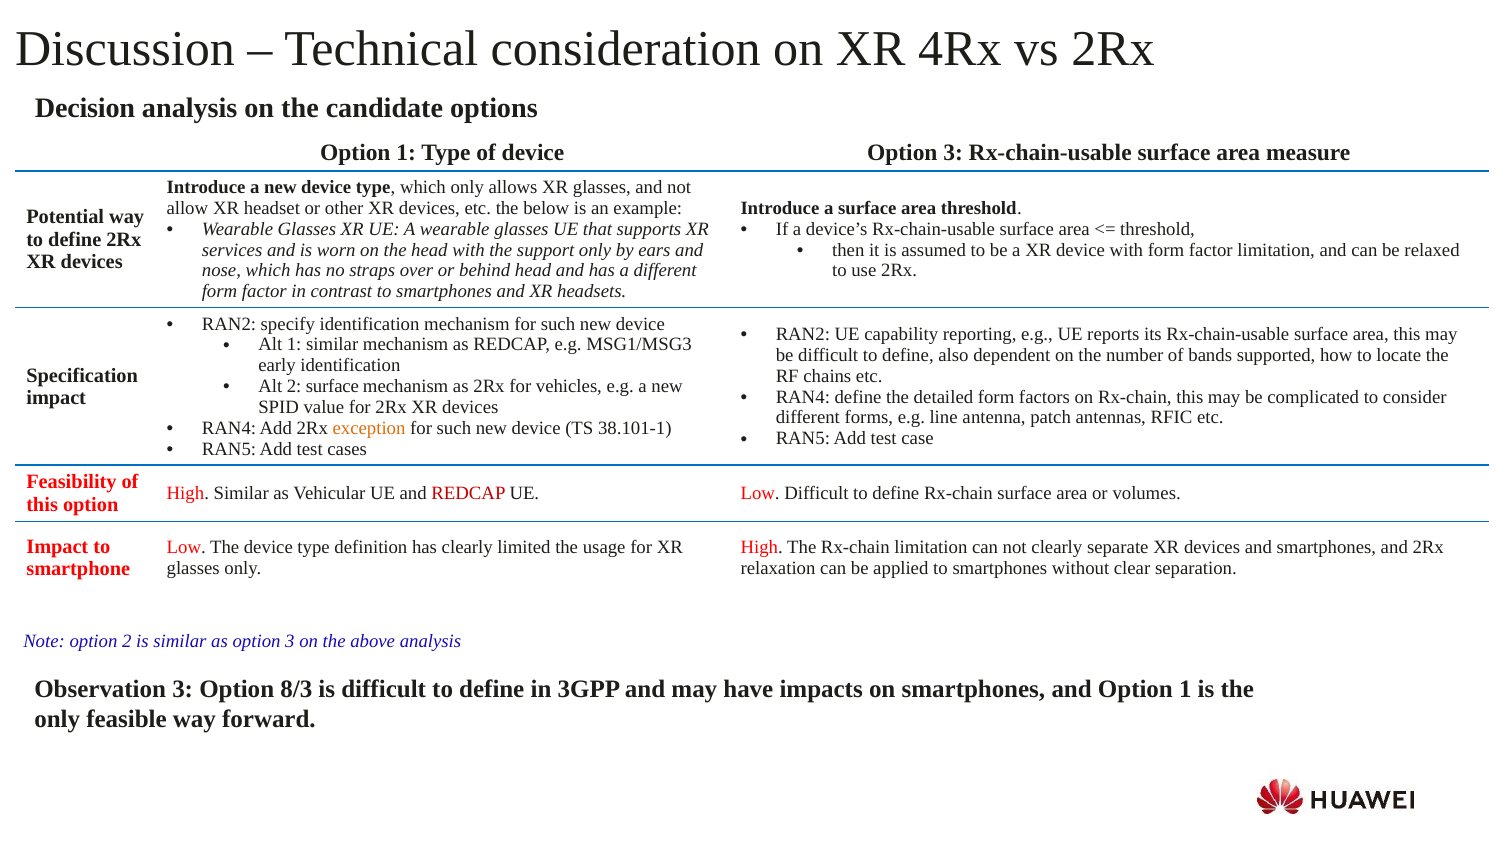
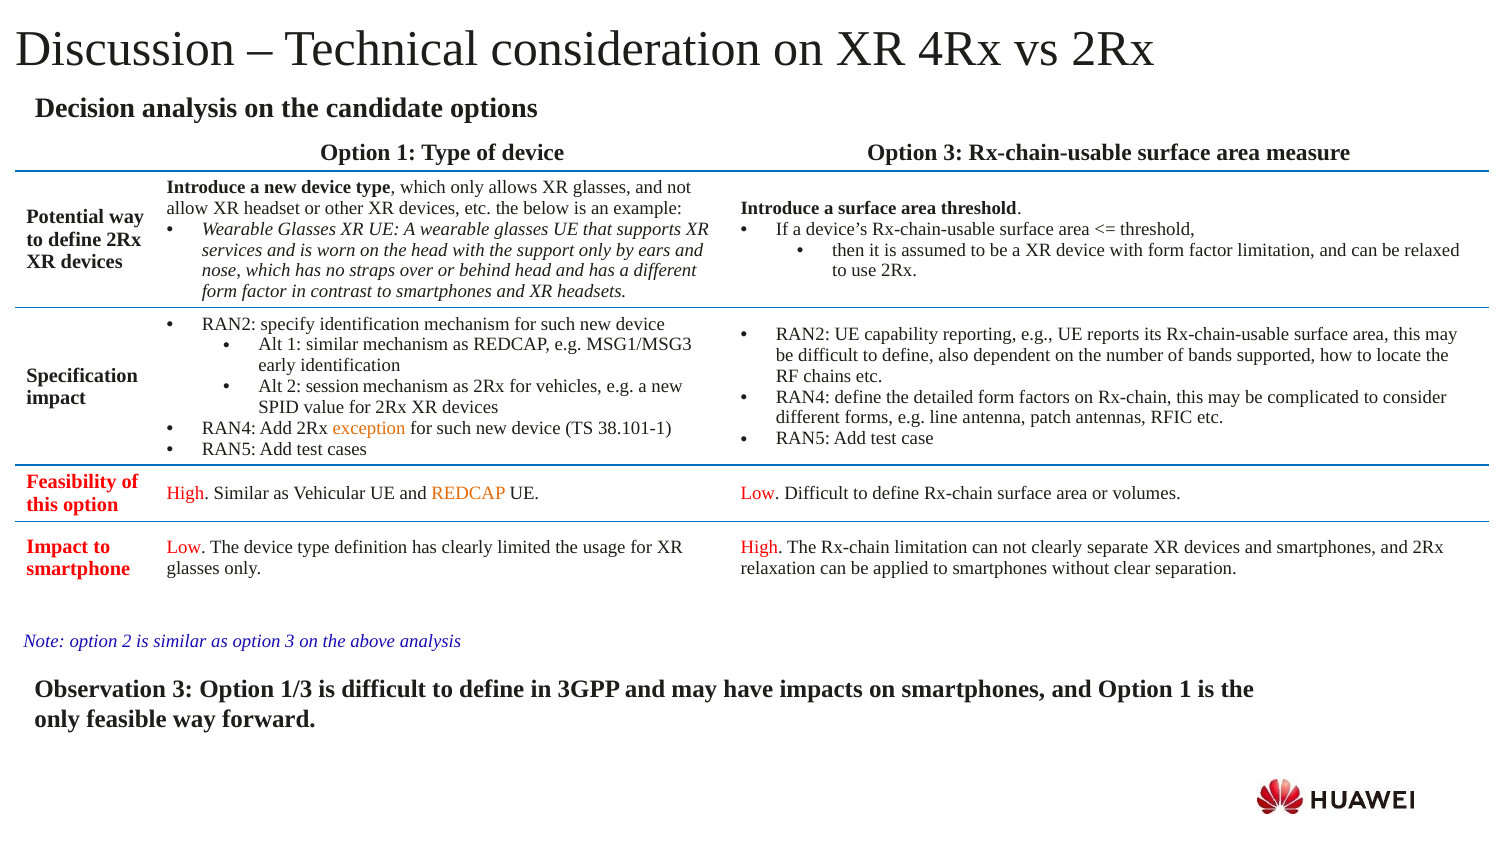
2 surface: surface -> session
REDCAP at (468, 493) colour: red -> orange
8/3: 8/3 -> 1/3
